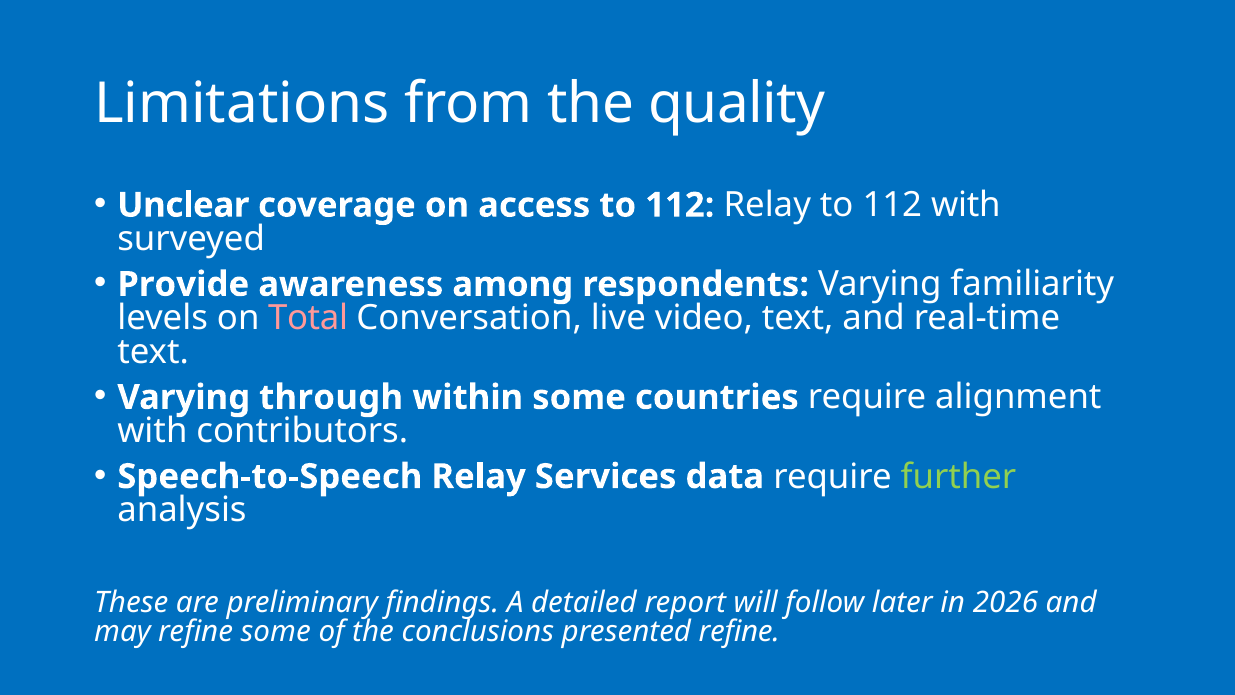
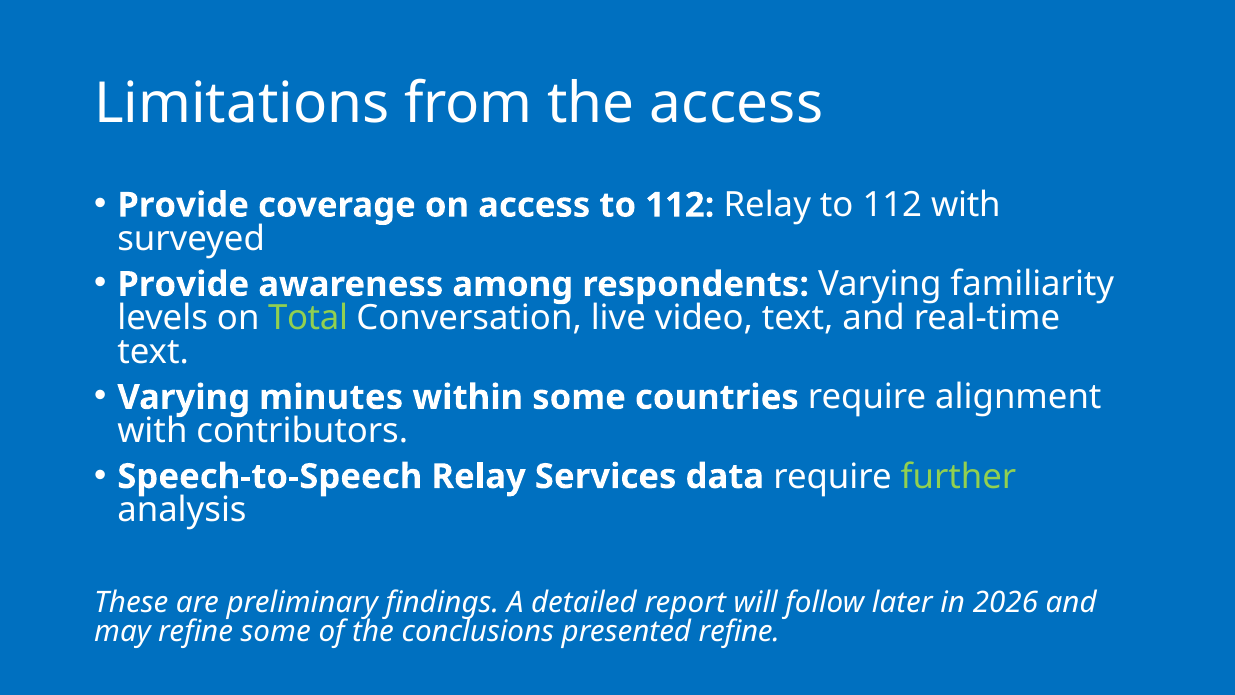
the quality: quality -> access
Unclear at (183, 205): Unclear -> Provide
Total colour: pink -> light green
through: through -> minutes
